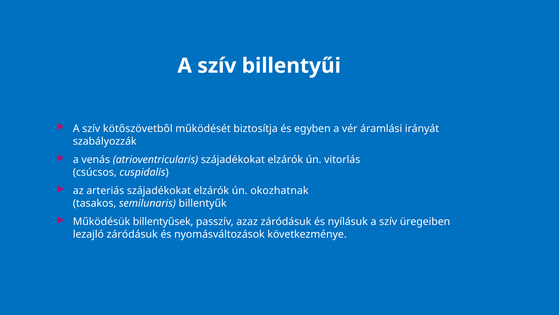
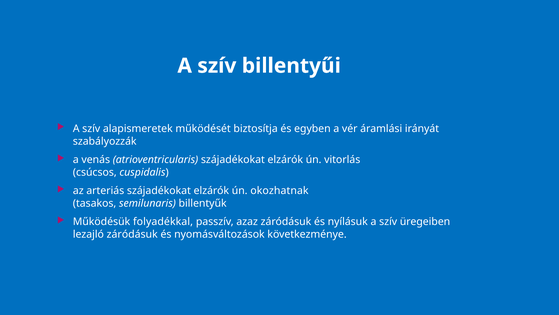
kötőszövetből: kötőszövetből -> alapismeretek
billentyűsek: billentyűsek -> folyadékkal
